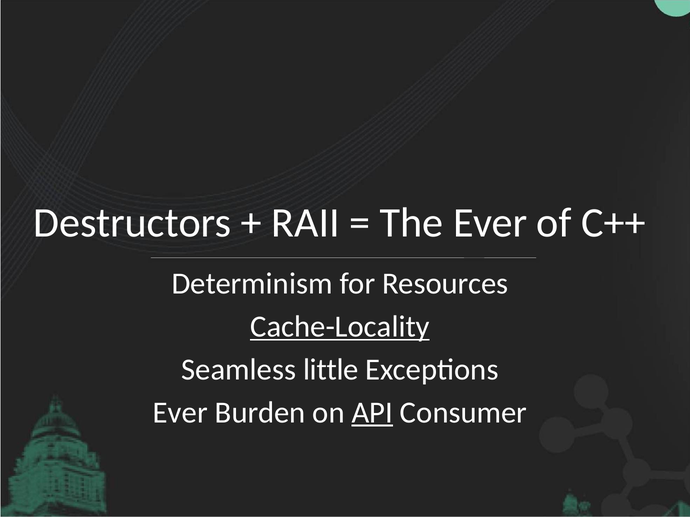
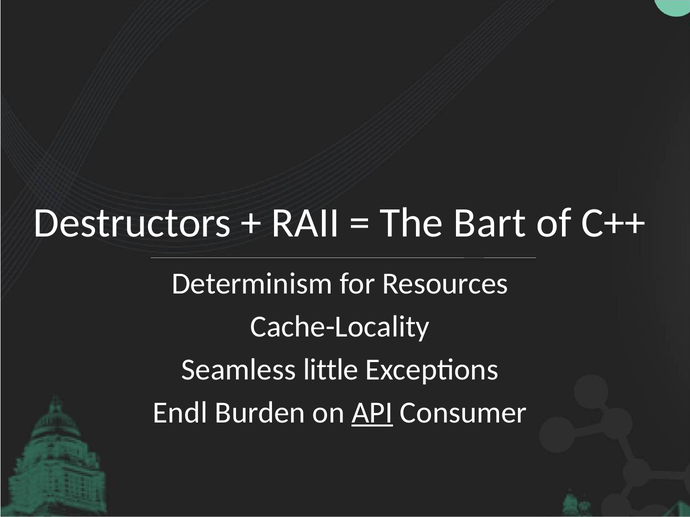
The Ever: Ever -> Bart
Cache-Locality underline: present -> none
Ever at (180, 413): Ever -> Endl
